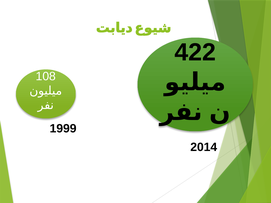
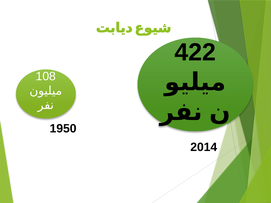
1999: 1999 -> 1950
